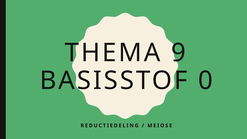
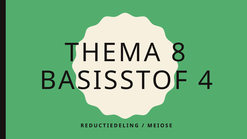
9: 9 -> 8
0: 0 -> 4
